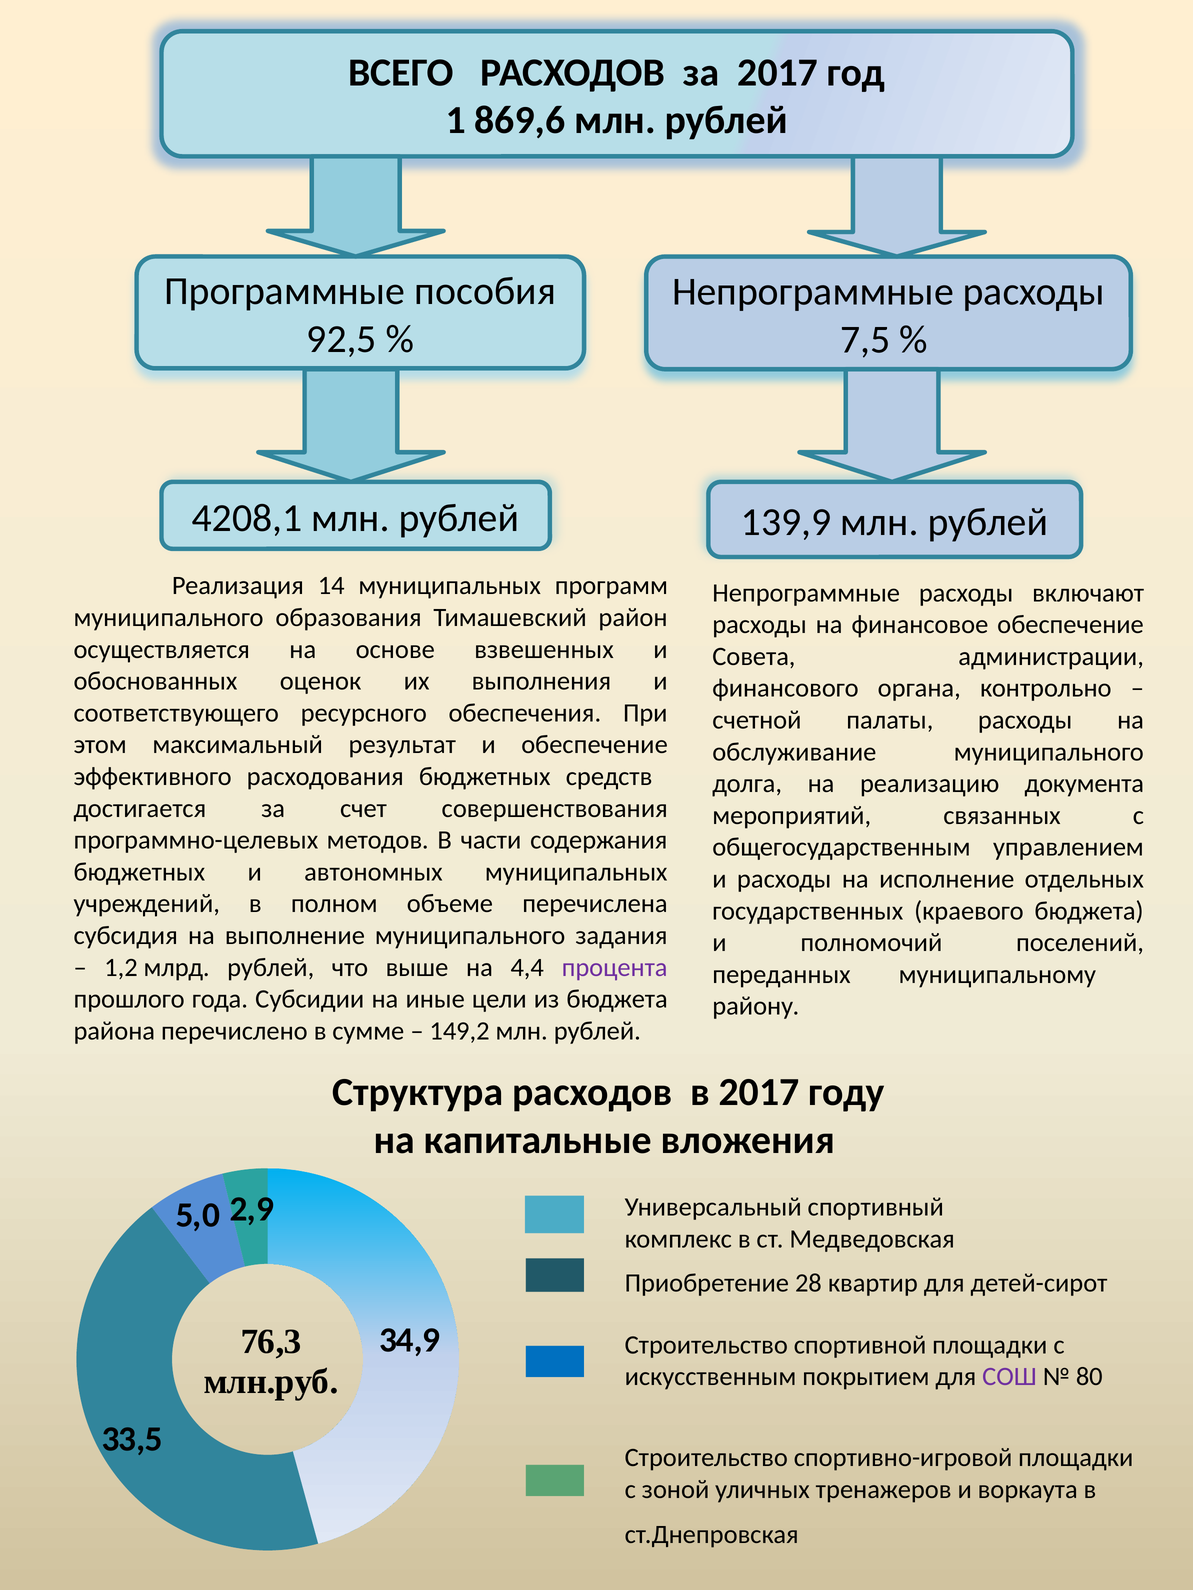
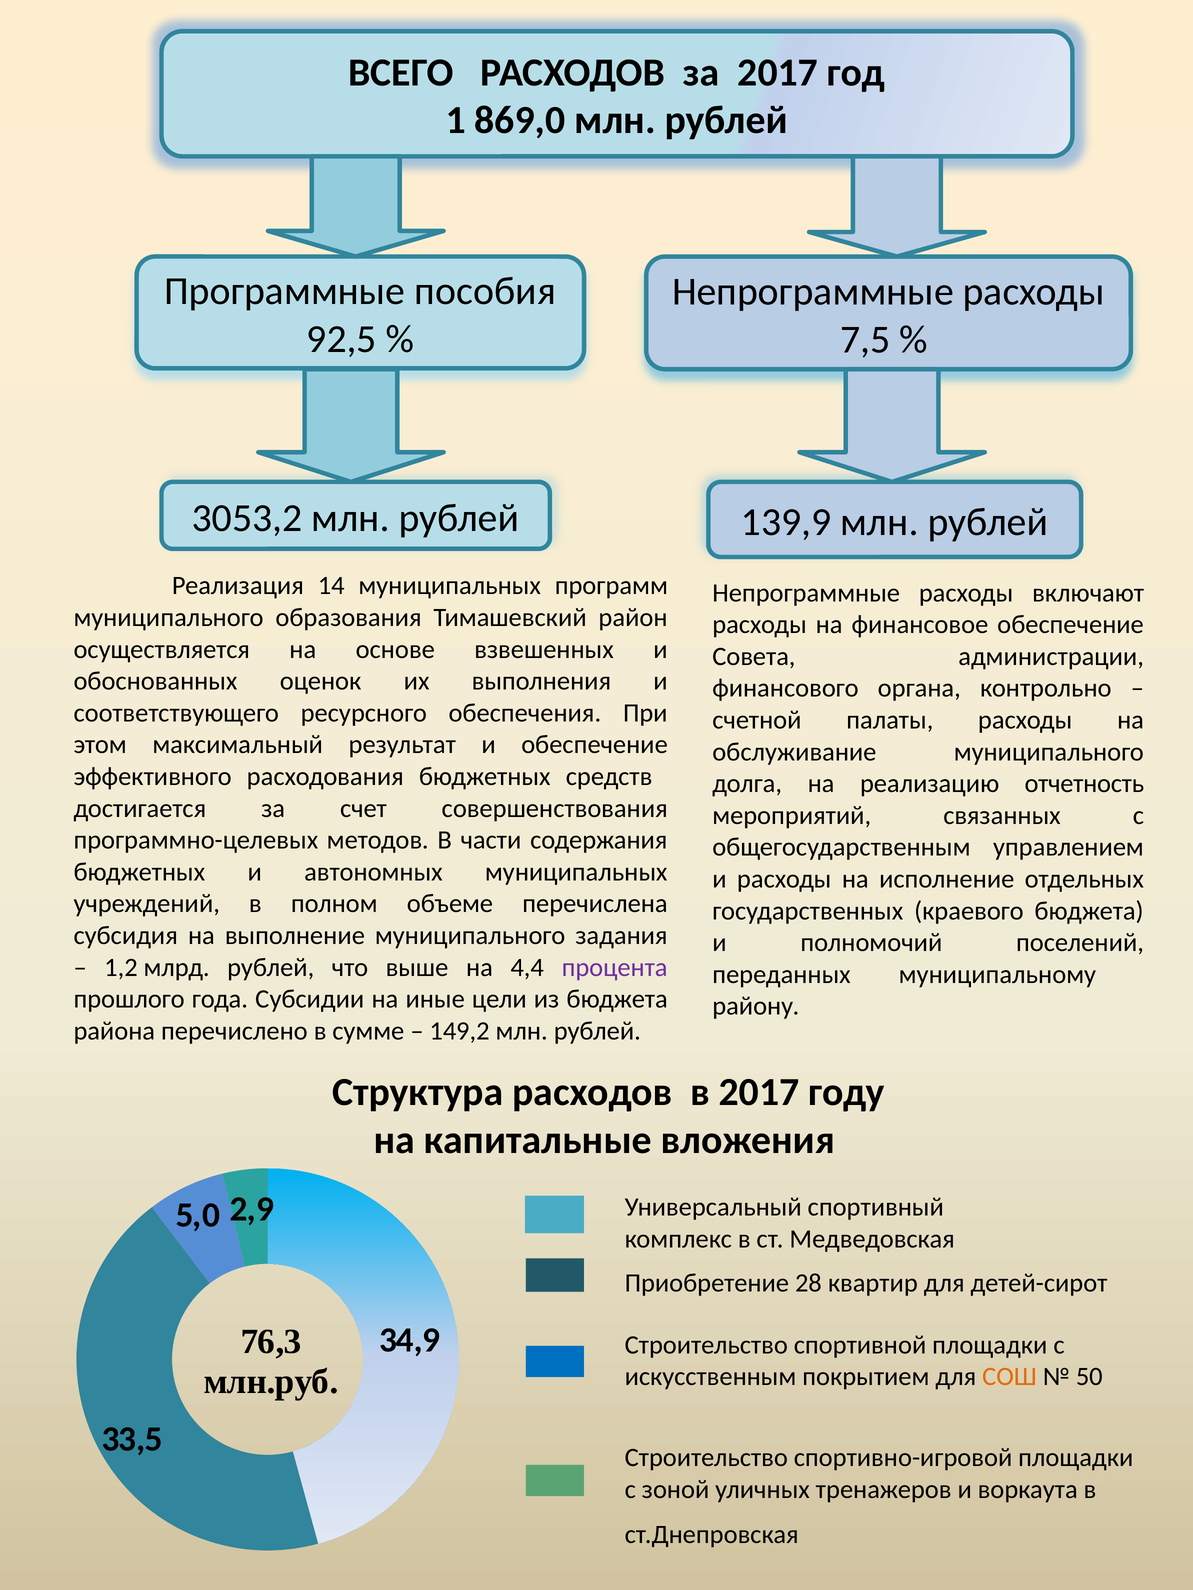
869,6: 869,6 -> 869,0
4208,1: 4208,1 -> 3053,2
документа: документа -> отчетность
СОШ colour: purple -> orange
80: 80 -> 50
